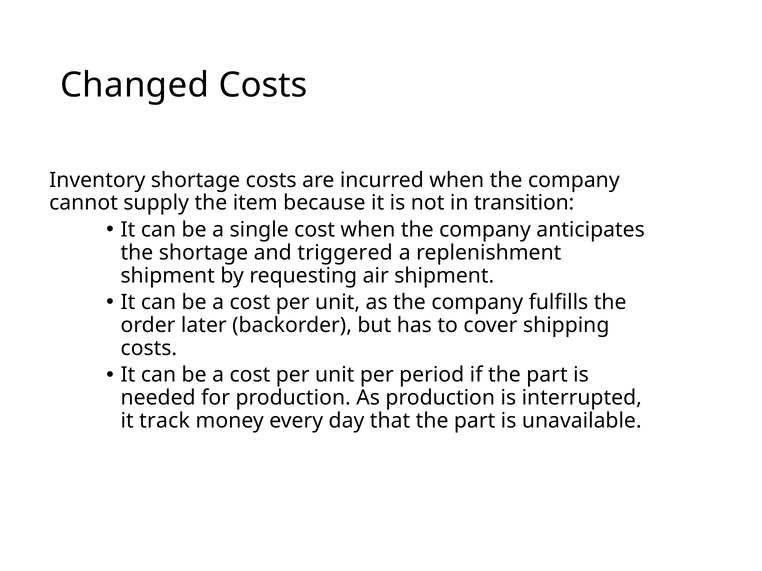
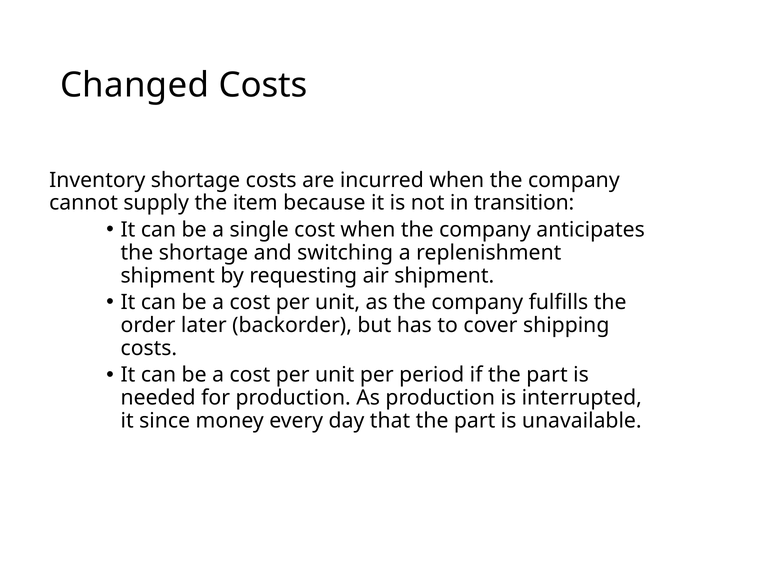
triggered: triggered -> switching
track: track -> since
